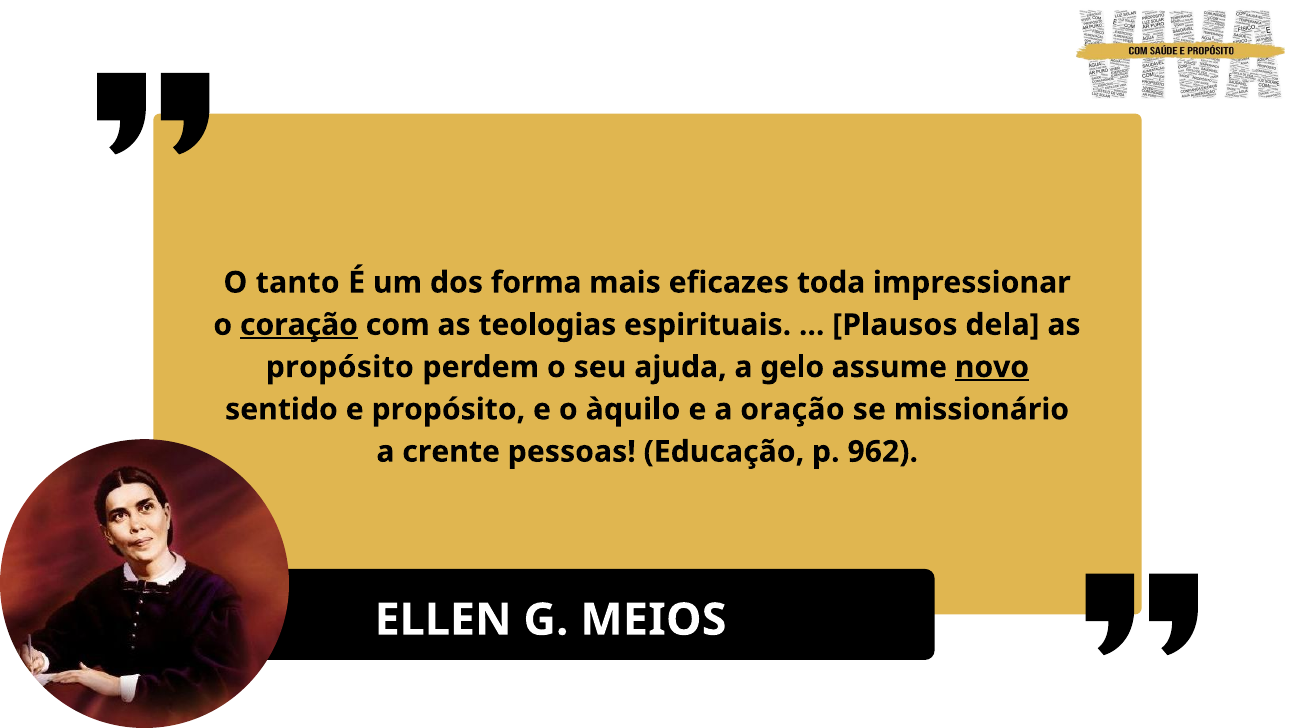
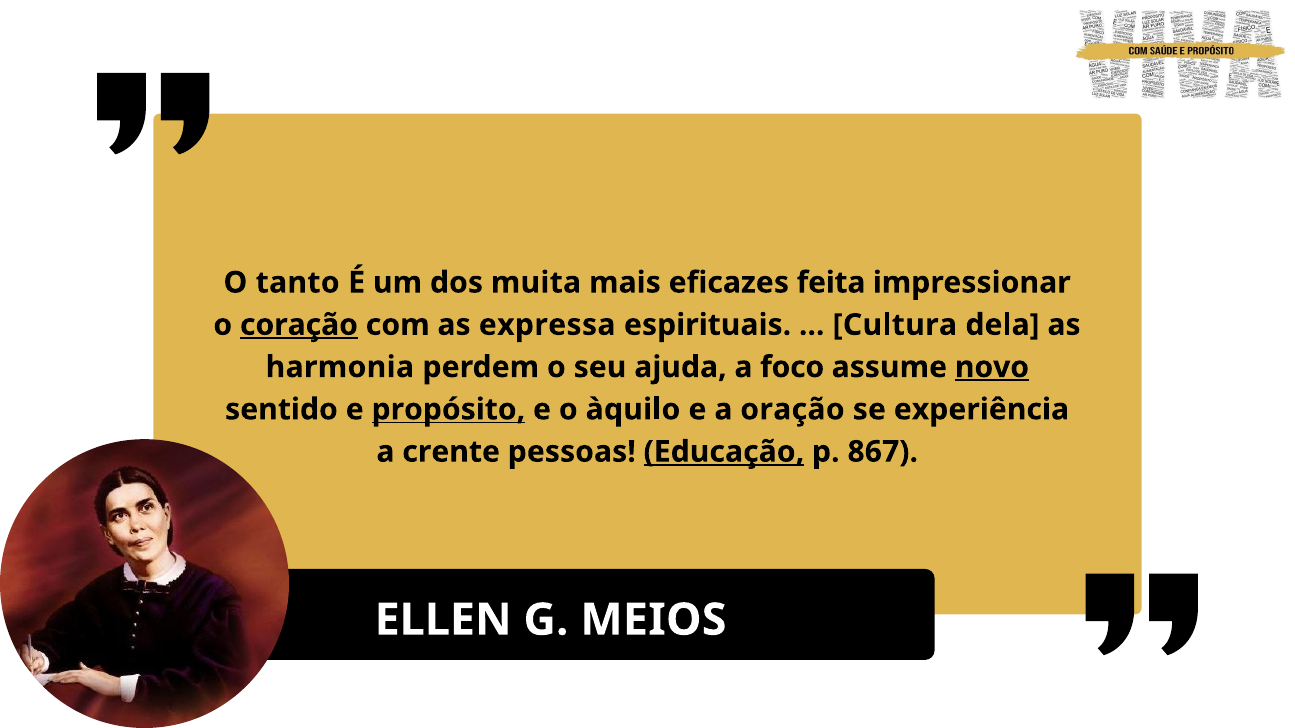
forma: forma -> muita
toda: toda -> feita
teologias: teologias -> expressa
Plausos: Plausos -> Cultura
propósito at (340, 367): propósito -> harmonia
gelo: gelo -> foco
propósito at (448, 410) underline: none -> present
missionário: missionário -> experiência
Educação underline: none -> present
962: 962 -> 867
